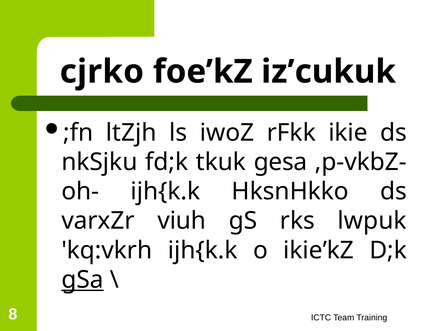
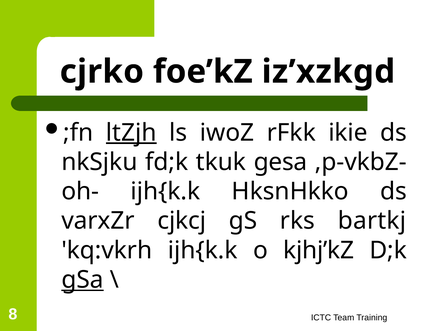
iz’cukuk: iz’cukuk -> iz’xzkgd
ltZjh underline: none -> present
viuh: viuh -> cjkcj
lwpuk: lwpuk -> bartkj
ikie’kZ: ikie’kZ -> kjhj’kZ
